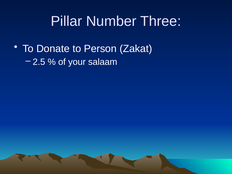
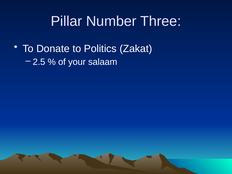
Person: Person -> Politics
